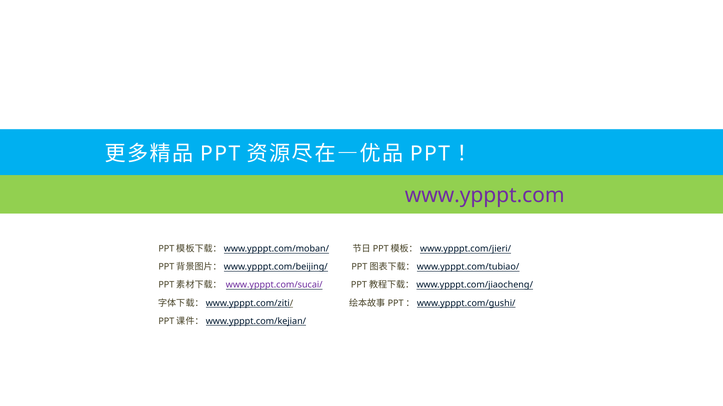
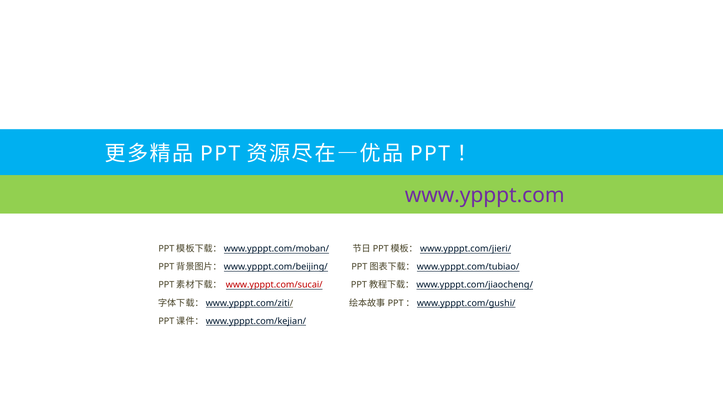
www.ypppt.com/sucai/ colour: purple -> red
